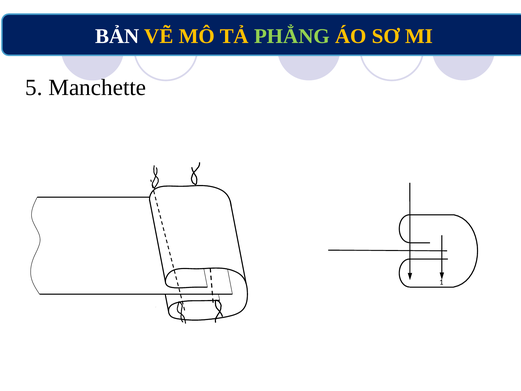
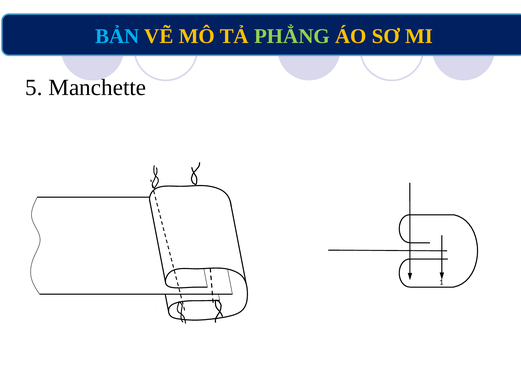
BẢN colour: white -> light blue
